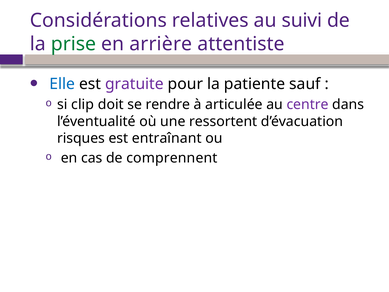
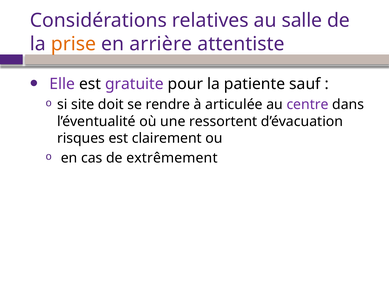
suivi: suivi -> salle
prise colour: green -> orange
Elle colour: blue -> purple
clip: clip -> site
entraînant: entraînant -> clairement
comprennent: comprennent -> extrêmement
